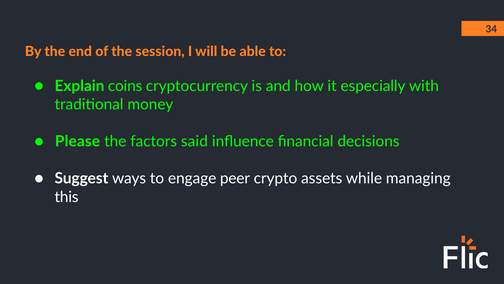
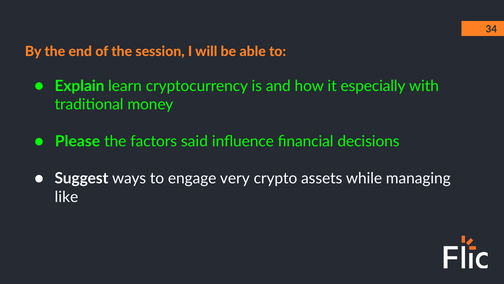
coins: coins -> learn
peer: peer -> very
this: this -> like
